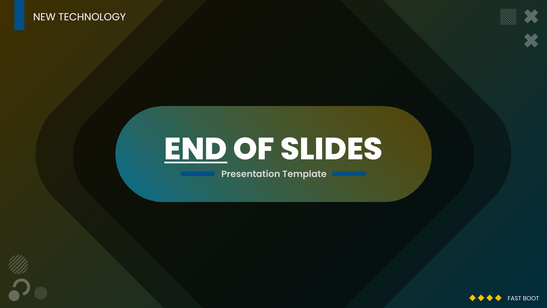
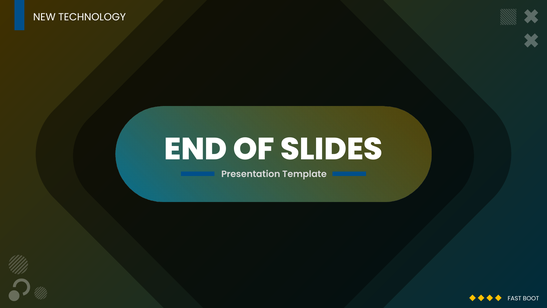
END underline: present -> none
